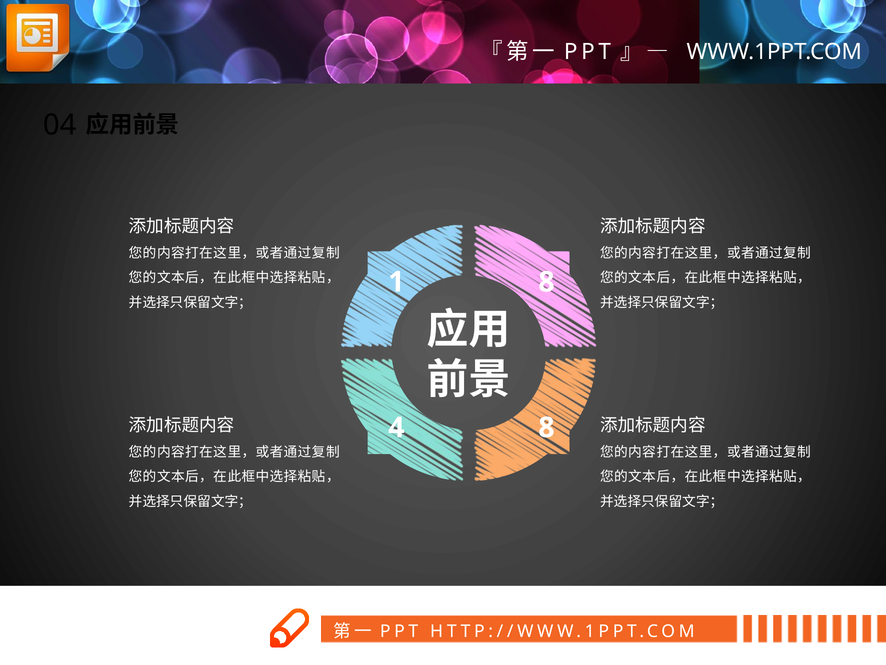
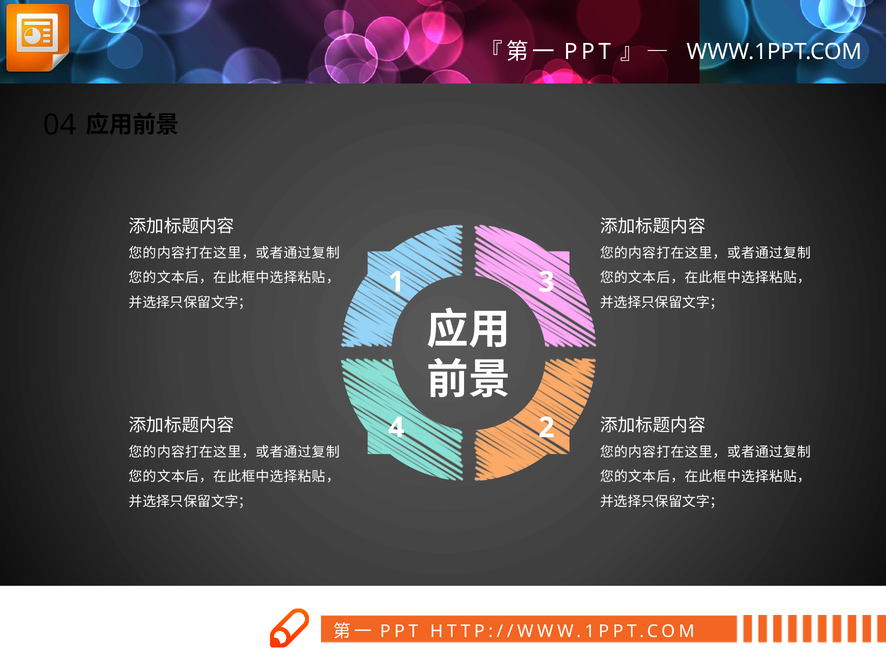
1 8: 8 -> 3
4 8: 8 -> 2
